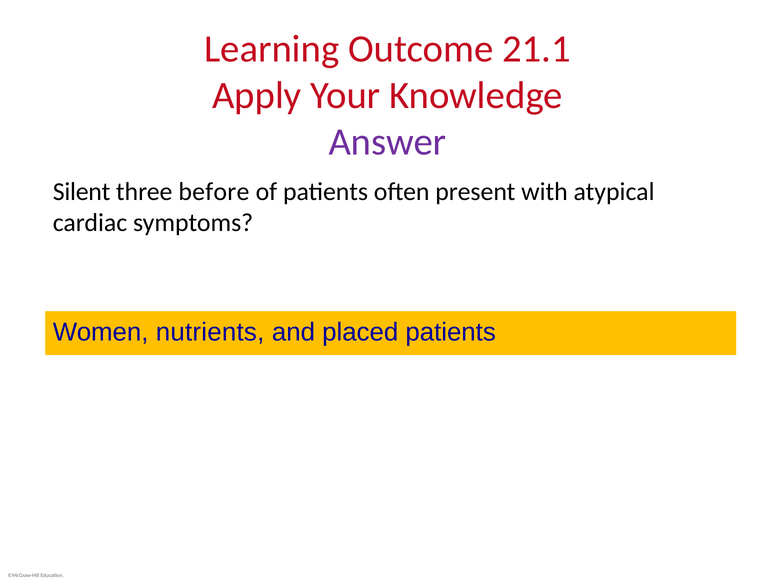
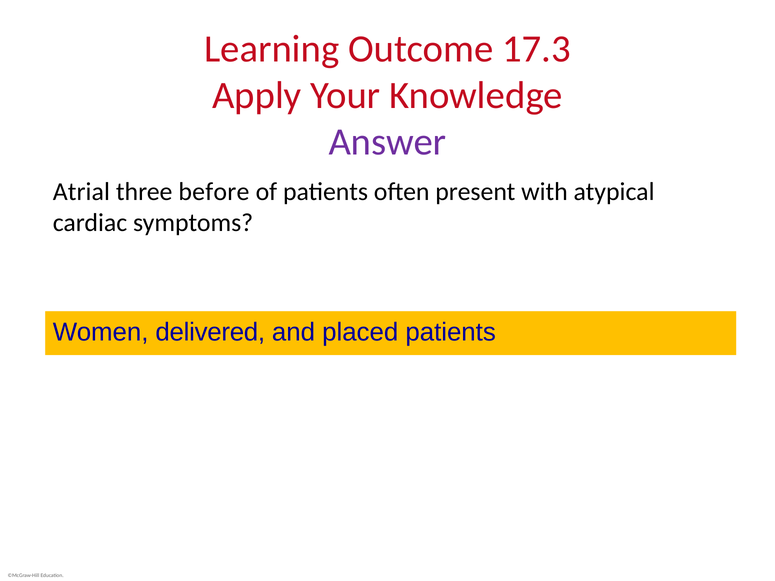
21.1: 21.1 -> 17.3
Silent: Silent -> Atrial
nutrients: nutrients -> delivered
